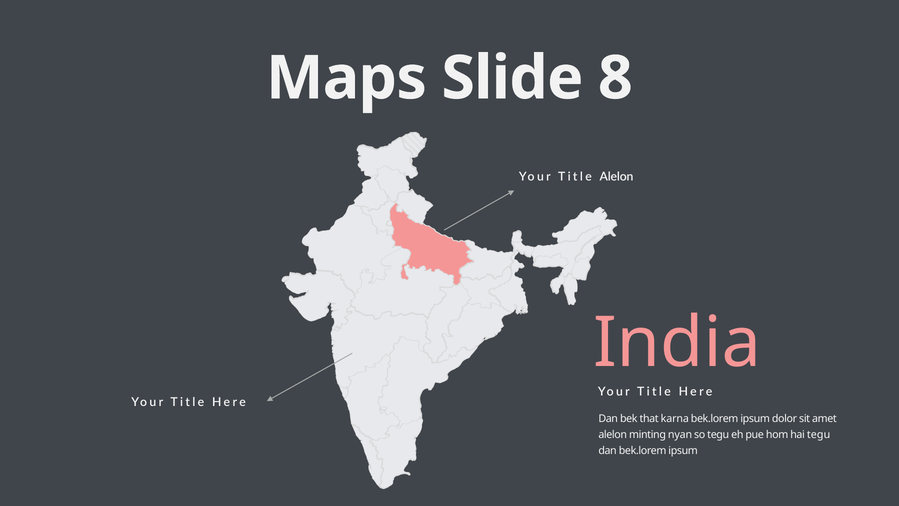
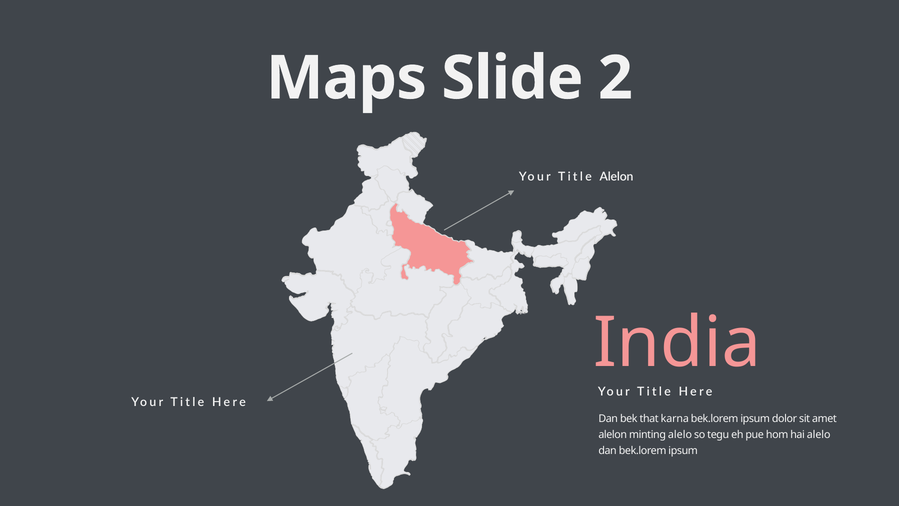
8: 8 -> 2
minting nyan: nyan -> alelo
hai tegu: tegu -> alelo
